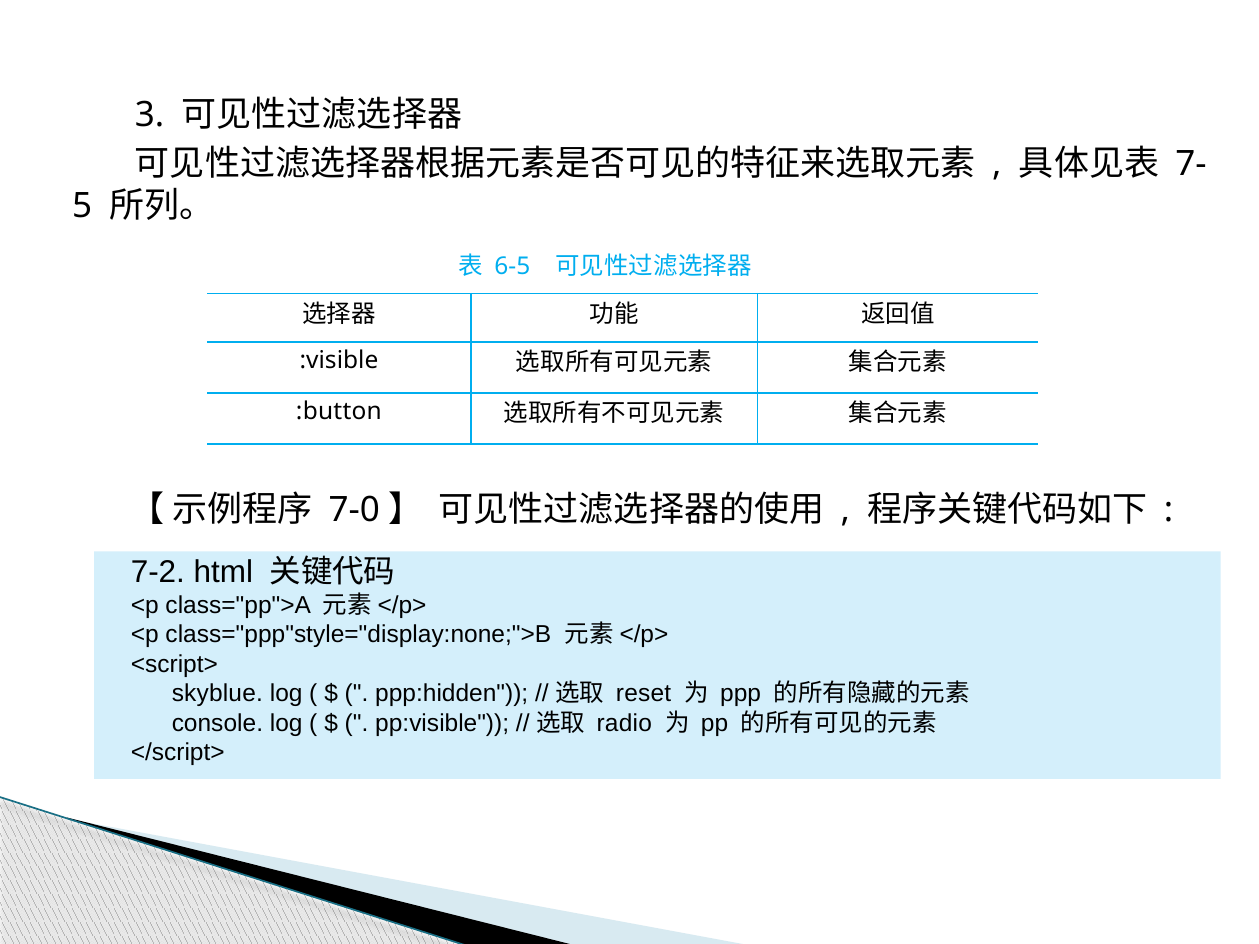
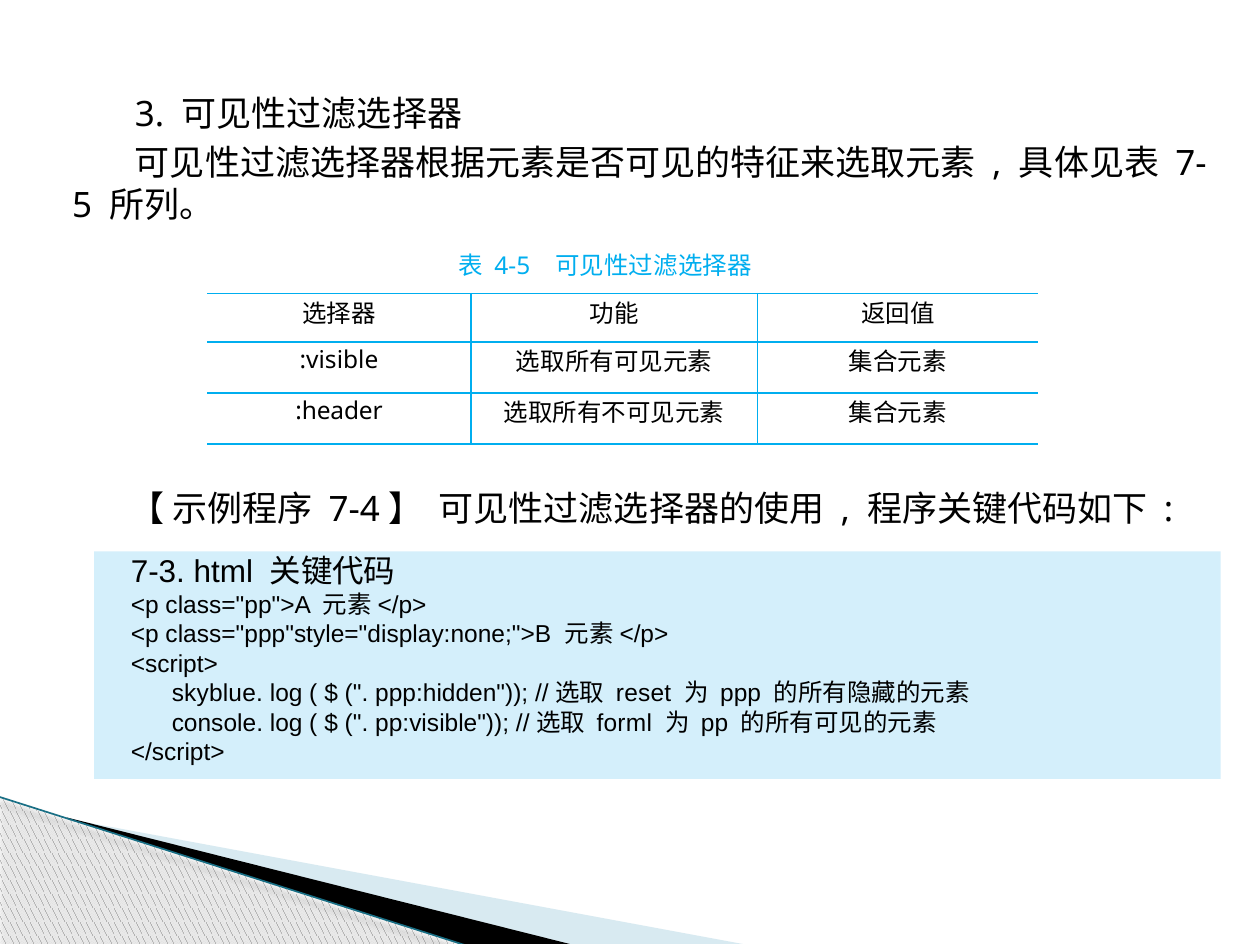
6-5: 6-5 -> 4-5
:button: :button -> :header
7-0: 7-0 -> 7-4
7-2: 7-2 -> 7-3
radio: radio -> forml
